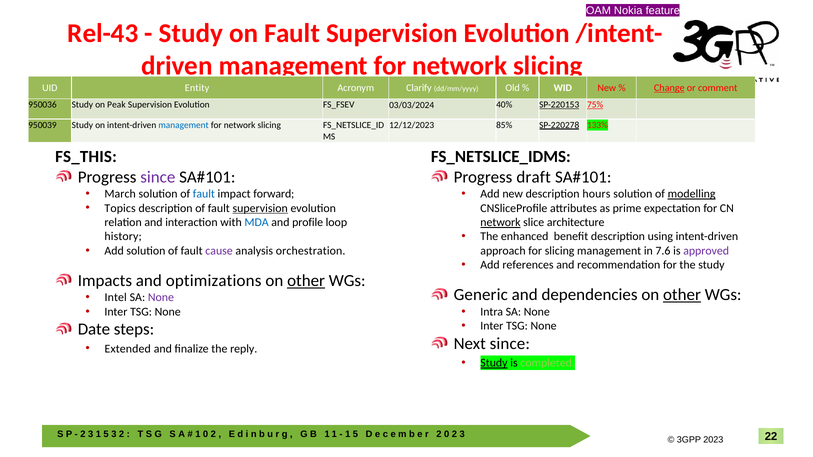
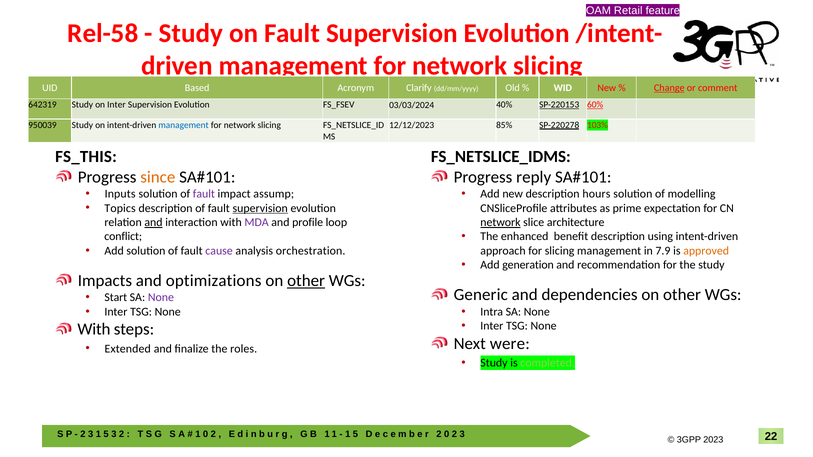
Nokia: Nokia -> Retail
Rel-43: Rel-43 -> Rel-58
Entity: Entity -> Based
950036: 950036 -> 642319
on Peak: Peak -> Inter
75%: 75% -> 60%
133%: 133% -> 103%
since at (158, 177) colour: purple -> orange
draft: draft -> reply
March: March -> Inputs
fault at (204, 194) colour: blue -> purple
forward: forward -> assump
modelling underline: present -> none
and at (154, 223) underline: none -> present
MDA colour: blue -> purple
history: history -> conflict
7.6: 7.6 -> 7.9
approved colour: purple -> orange
references: references -> generation
other at (682, 295) underline: present -> none
Intel: Intel -> Start
Date at (94, 330): Date -> With
Next since: since -> were
reply: reply -> roles
Study at (494, 363) underline: present -> none
